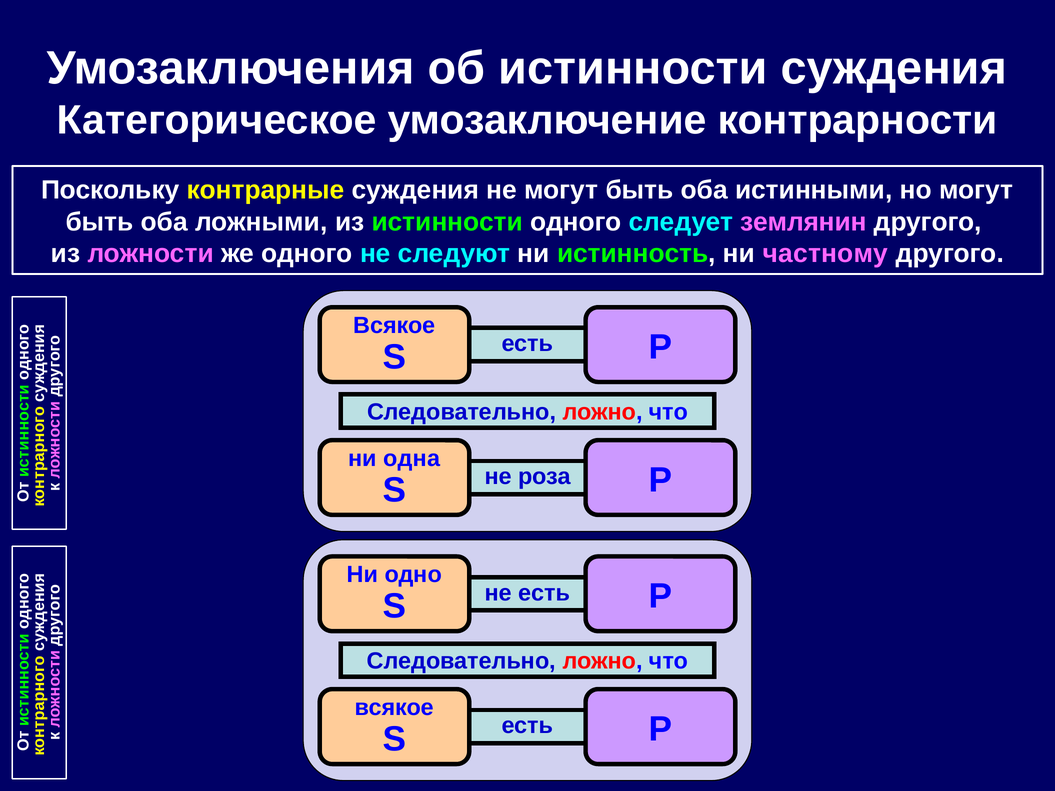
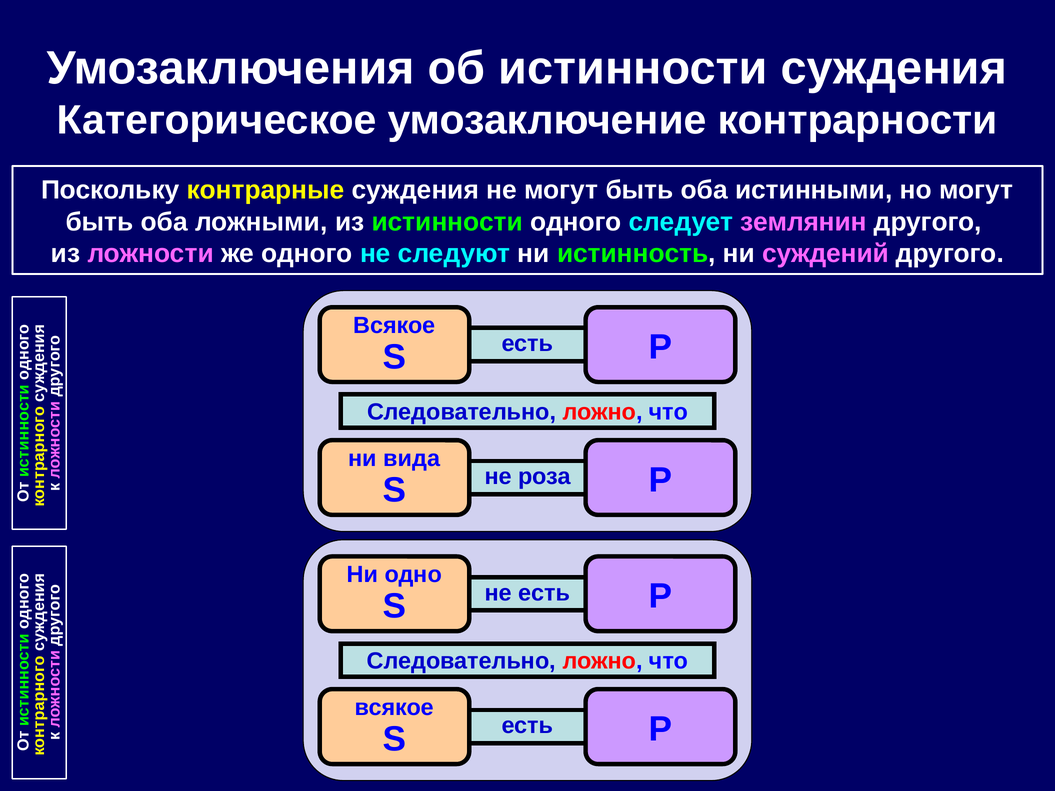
частному: частному -> суждений
одна: одна -> вида
